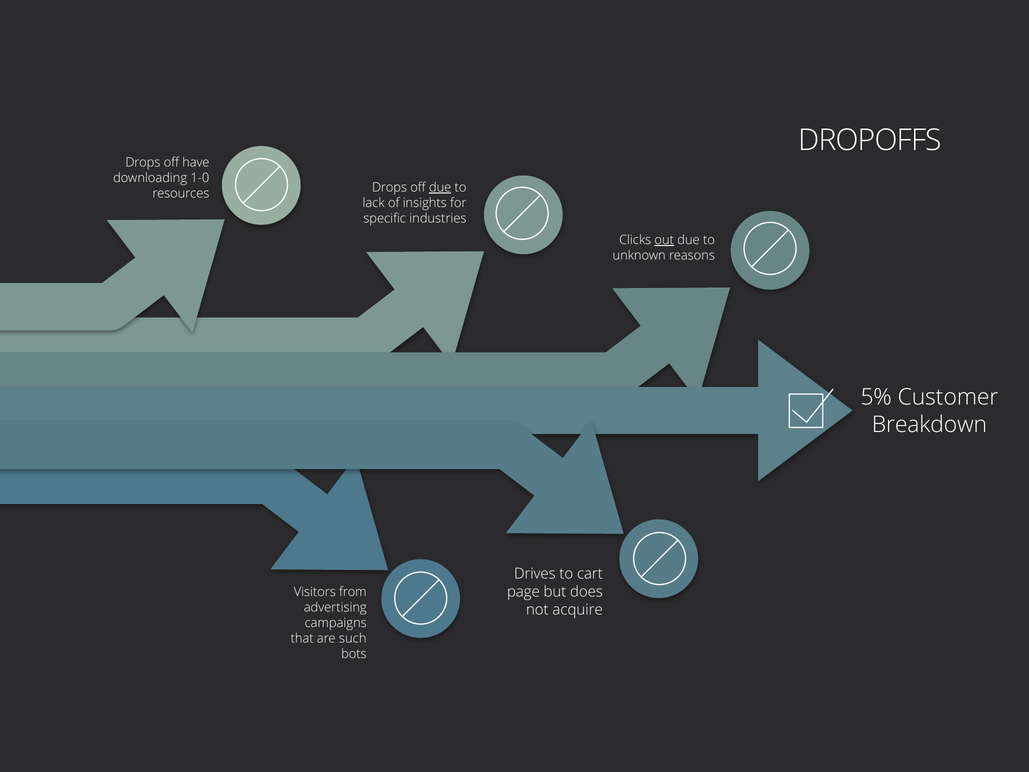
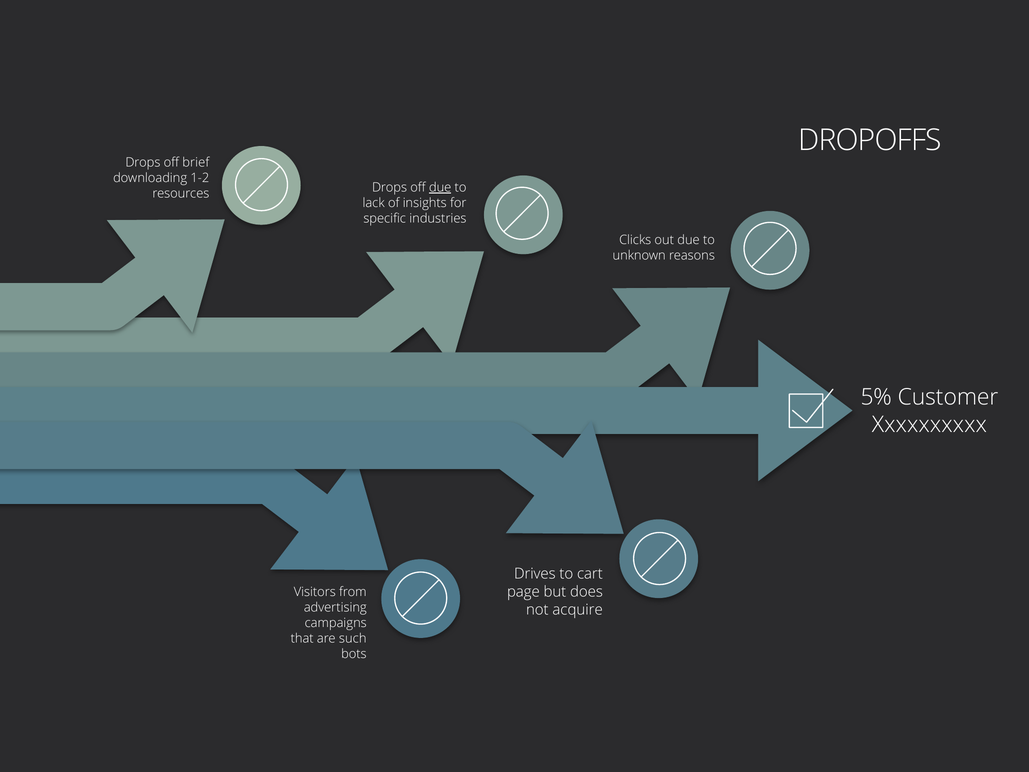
have: have -> brief
1-0: 1-0 -> 1-2
out underline: present -> none
Breakdown: Breakdown -> Xxxxxxxxxx
